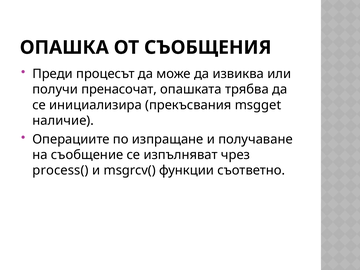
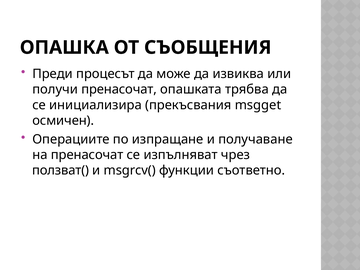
наличие: наличие -> осмичен
на съобщение: съобщение -> пренасочат
process(: process( -> ползват(
